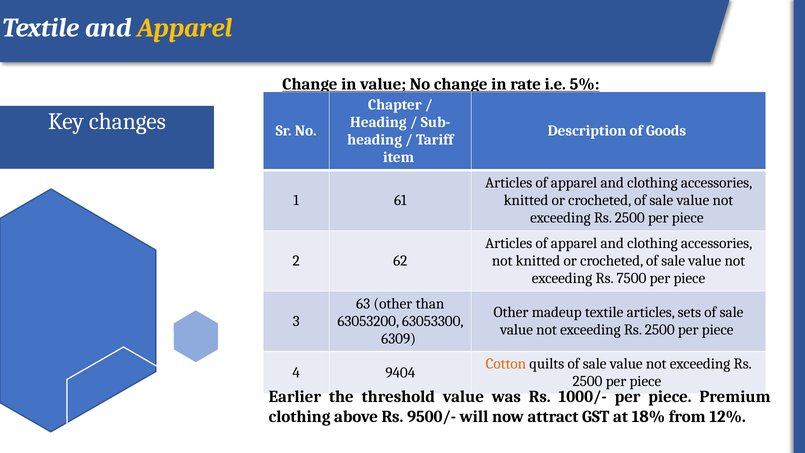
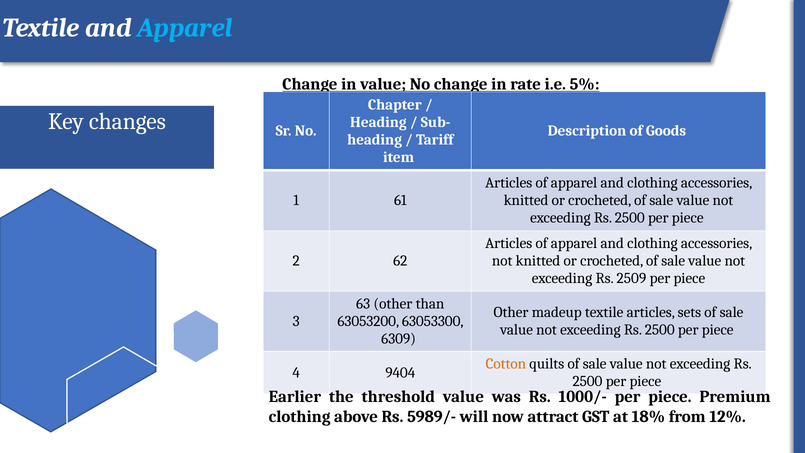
Apparel at (185, 28) colour: yellow -> light blue
7500: 7500 -> 2509
9500/-: 9500/- -> 5989/-
